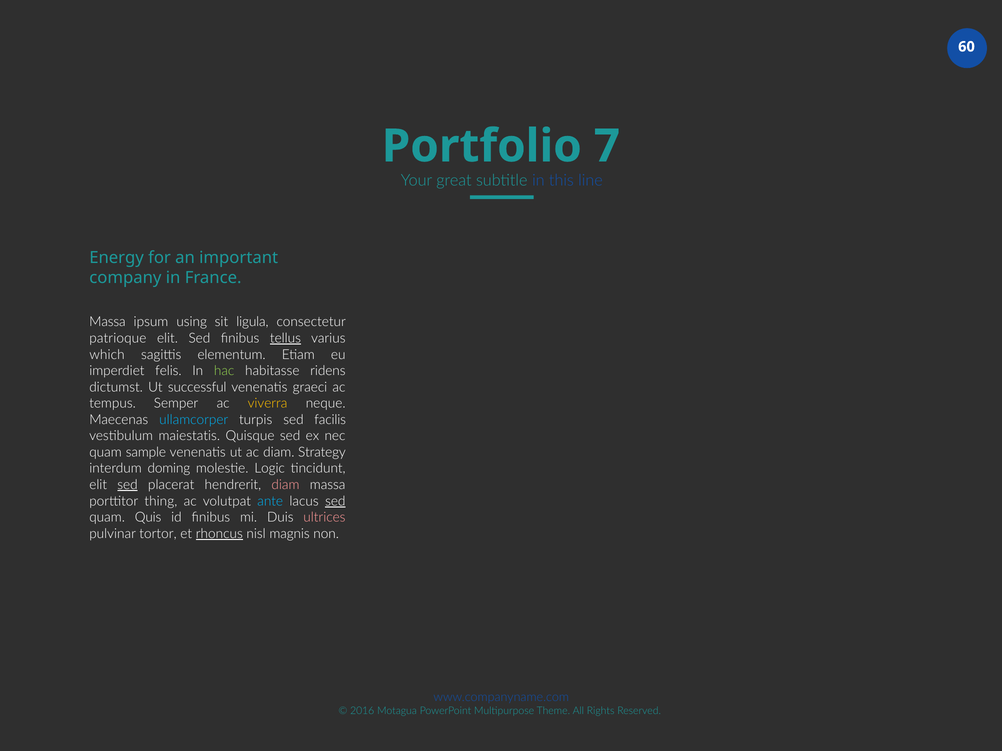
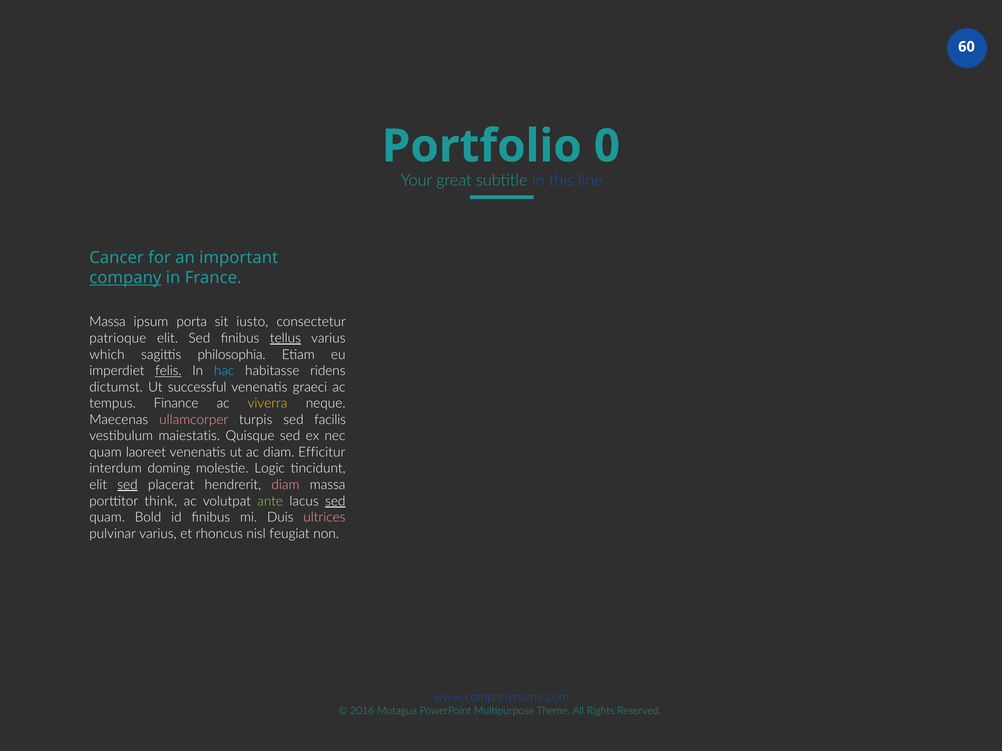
7: 7 -> 0
Energy: Energy -> Cancer
company underline: none -> present
using: using -> porta
ligula: ligula -> iusto
elementum: elementum -> philosophia
felis underline: none -> present
hac colour: light green -> light blue
Semper: Semper -> Finance
ullamcorper colour: light blue -> pink
sample: sample -> laoreet
Strategy: Strategy -> Efficitur
thing: thing -> think
ante colour: light blue -> light green
Quis: Quis -> Bold
pulvinar tortor: tortor -> varius
rhoncus underline: present -> none
magnis: magnis -> feugiat
